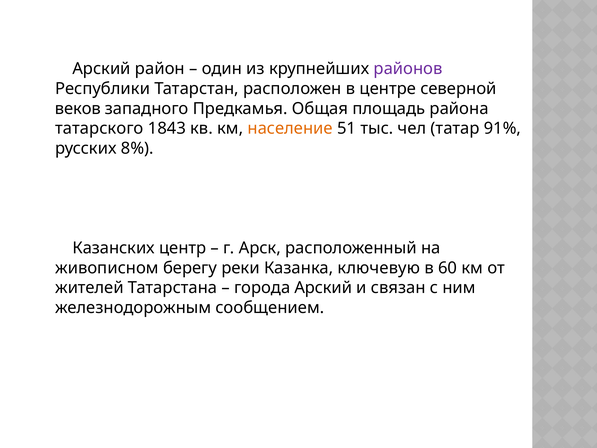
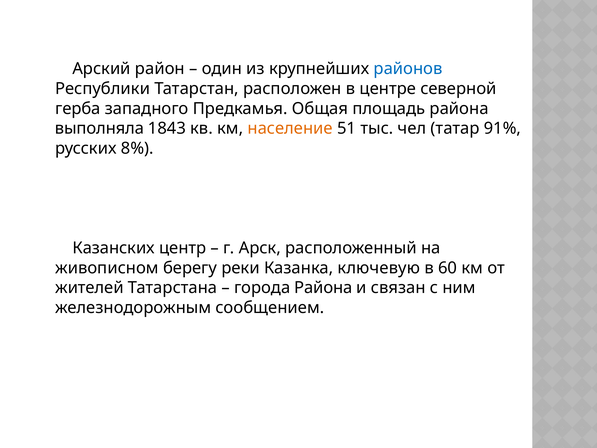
районов colour: purple -> blue
веков: веков -> герба
татарского: татарского -> выполняла
города Арский: Арский -> Района
